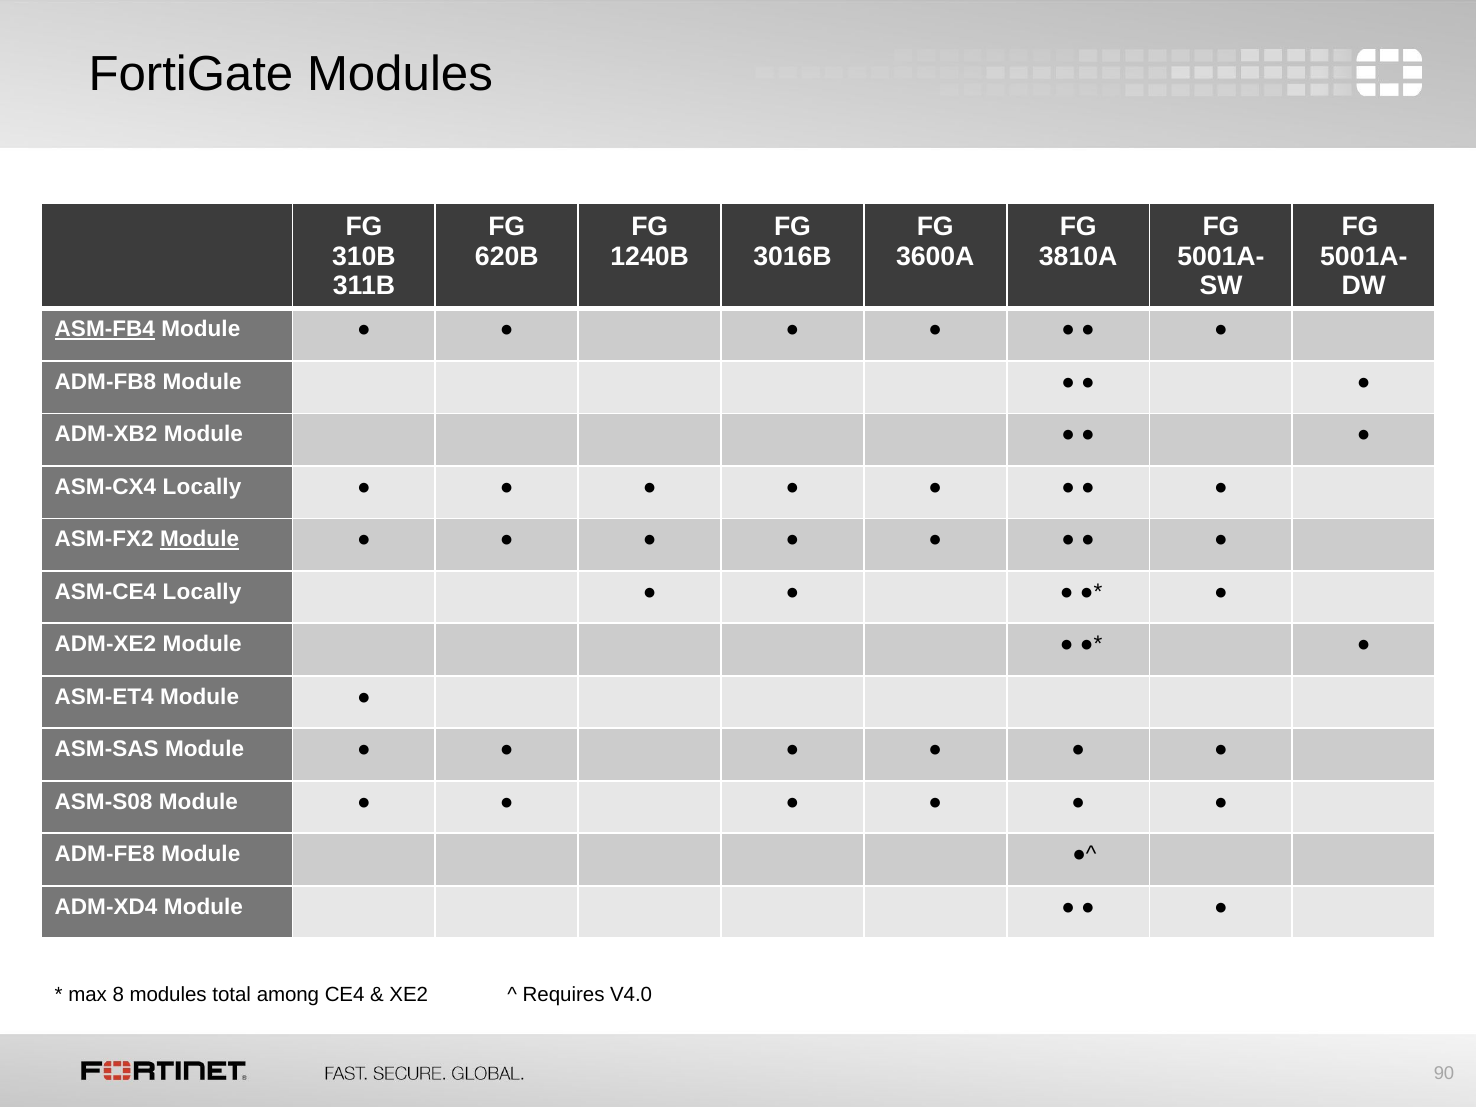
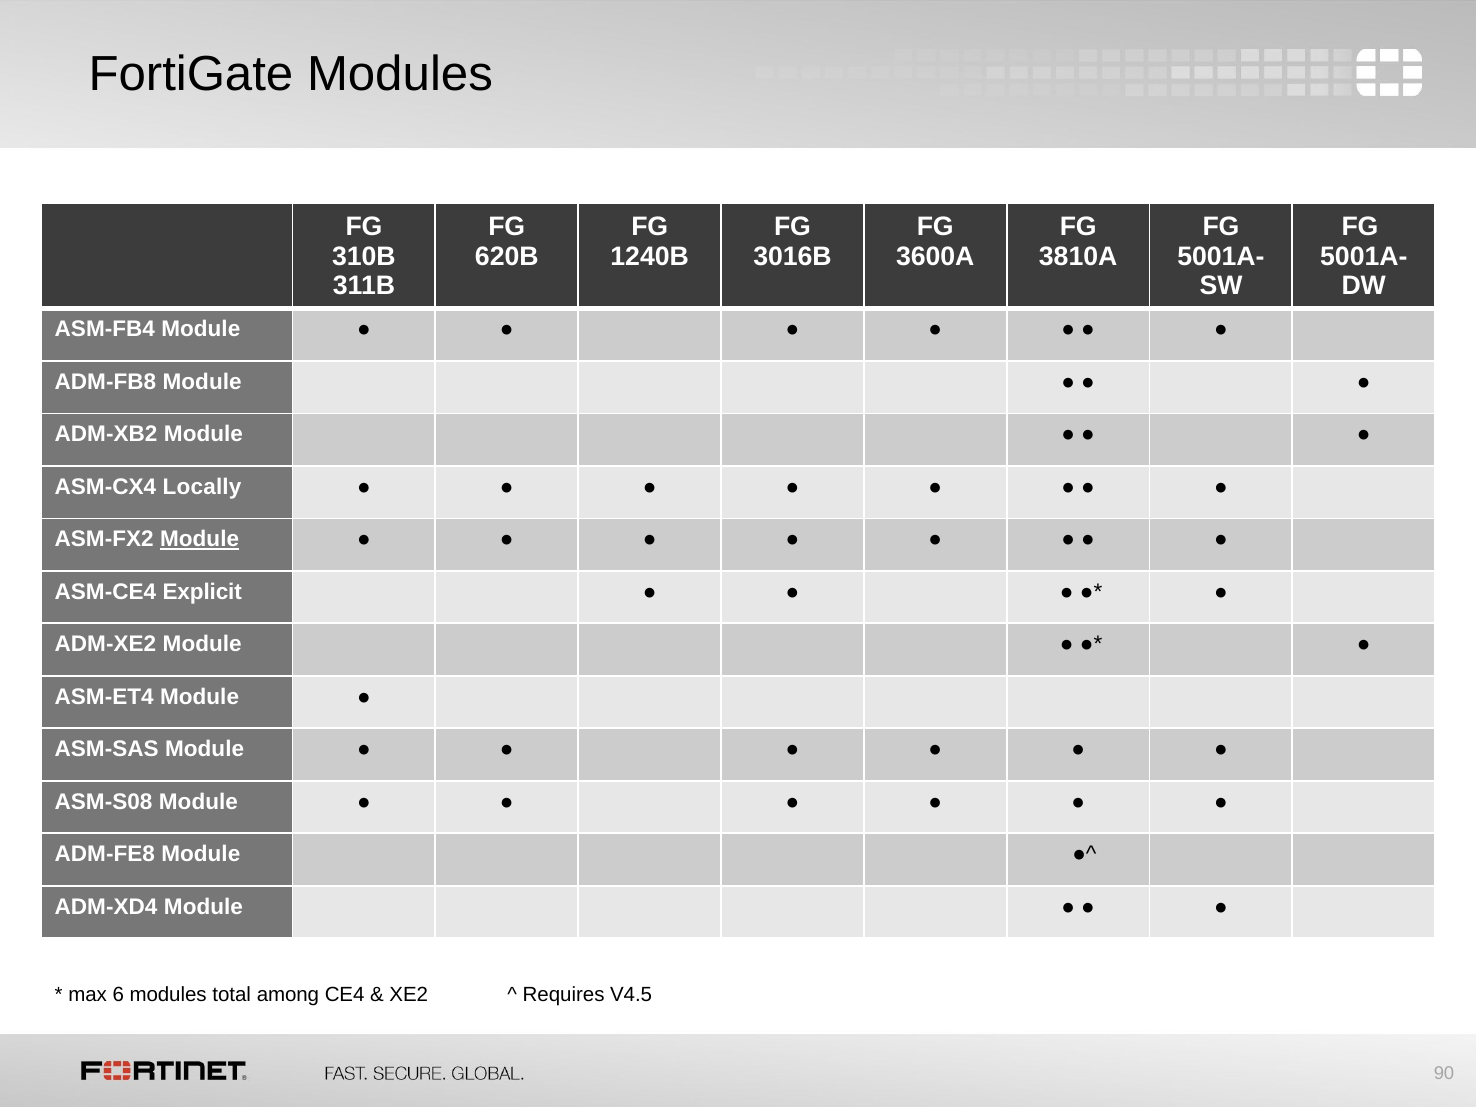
ASM-FB4 underline: present -> none
ASM-CE4 Locally: Locally -> Explicit
8: 8 -> 6
V4.0: V4.0 -> V4.5
